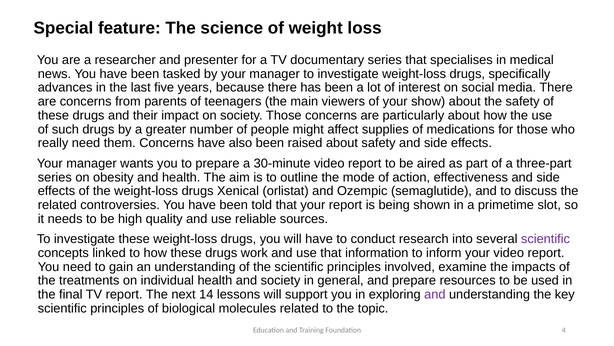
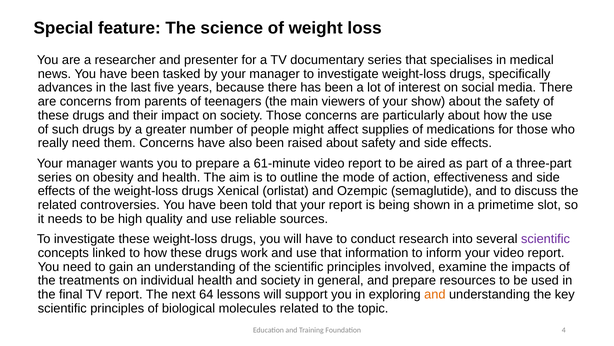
30-minute: 30-minute -> 61-minute
14: 14 -> 64
and at (435, 294) colour: purple -> orange
